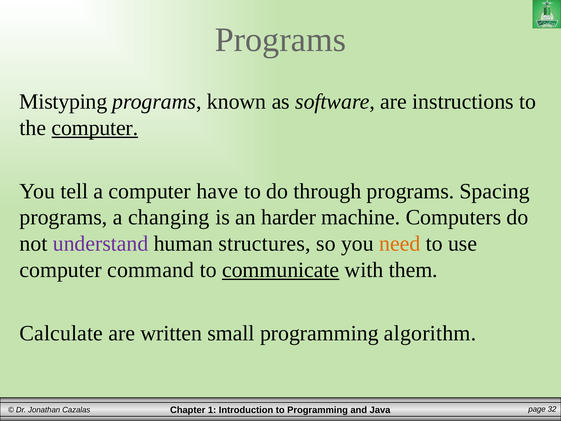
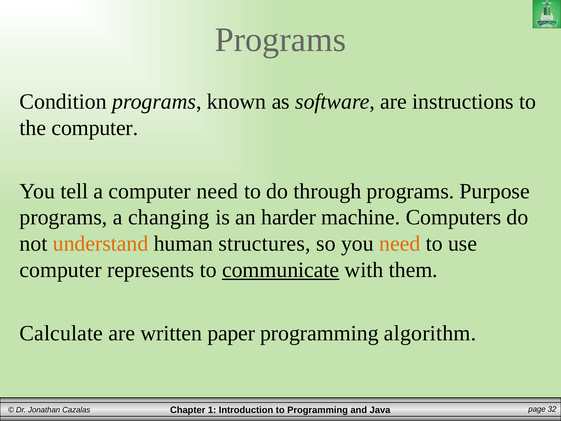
Mistyping: Mistyping -> Condition
computer at (95, 128) underline: present -> none
computer have: have -> need
Spacing: Spacing -> Purpose
understand colour: purple -> orange
command: command -> represents
small: small -> paper
